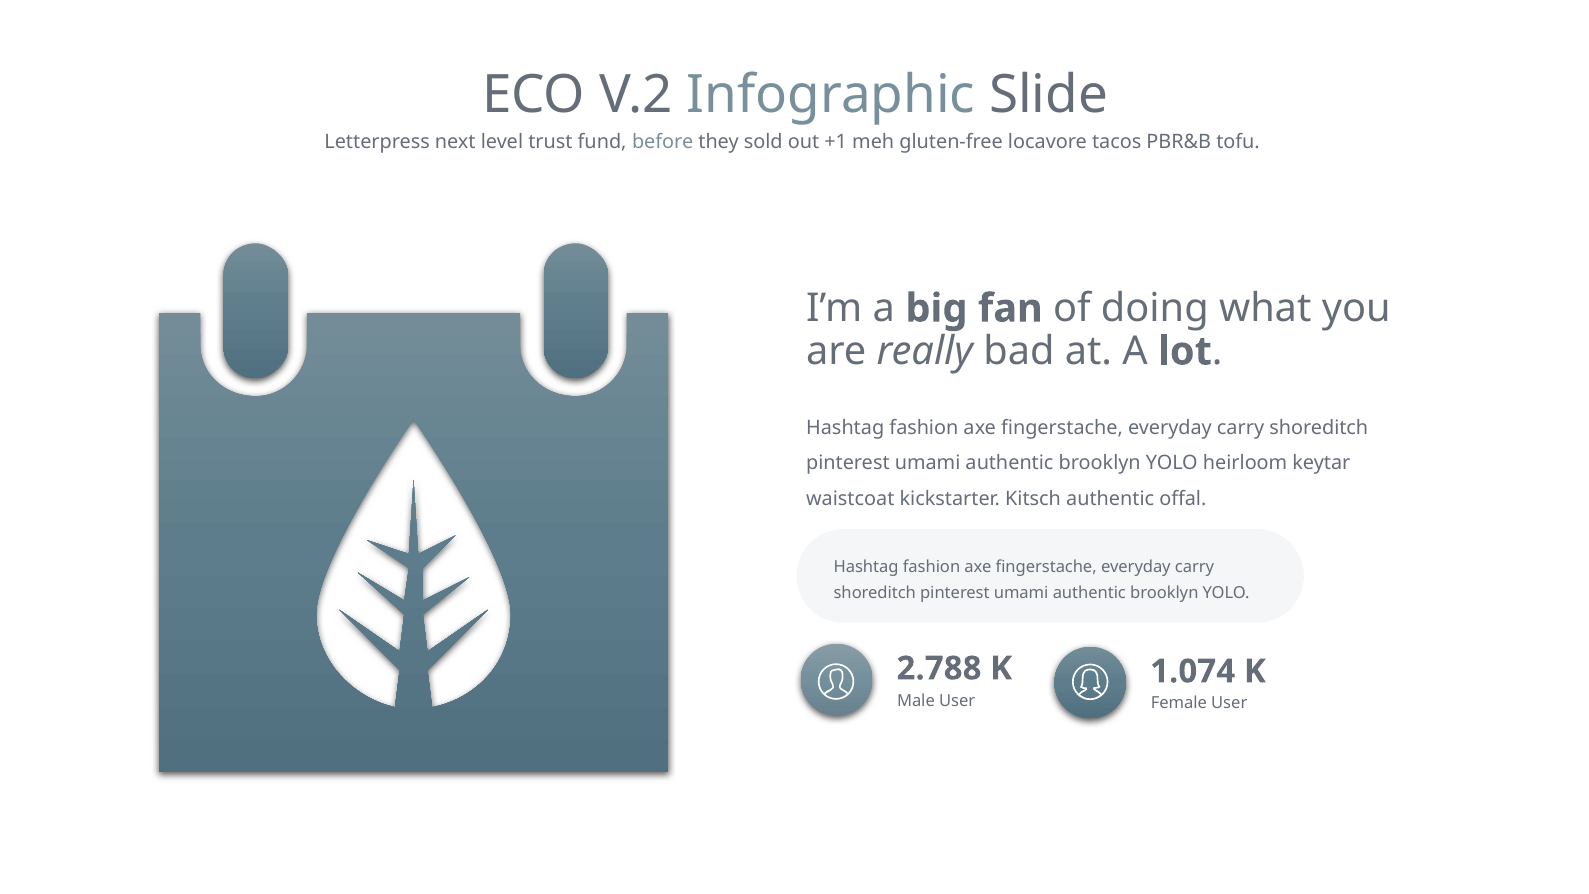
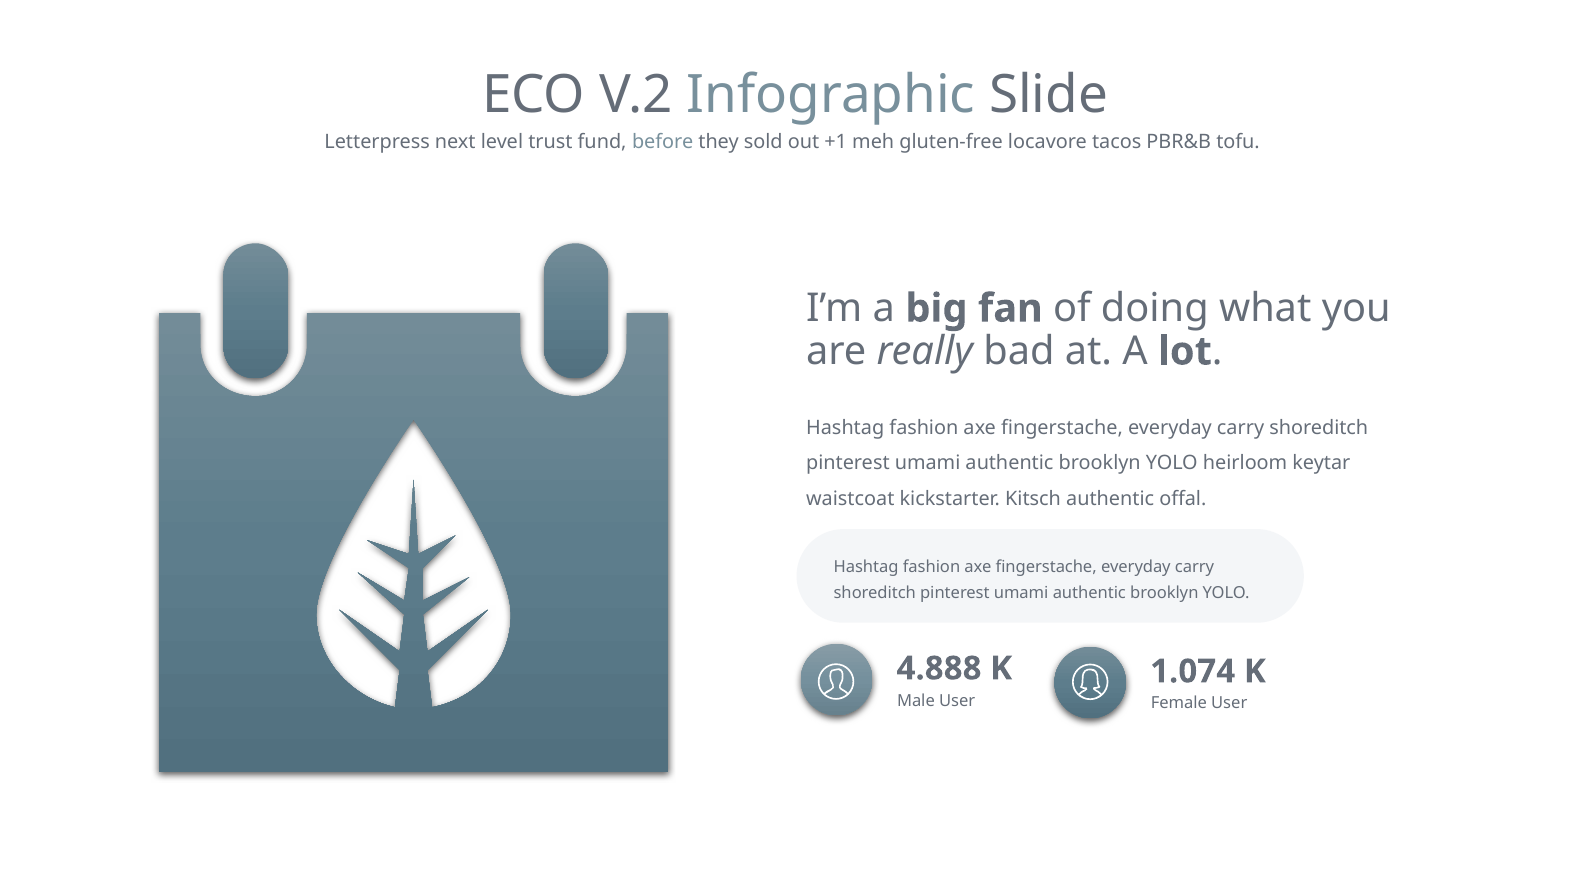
2.788: 2.788 -> 4.888
